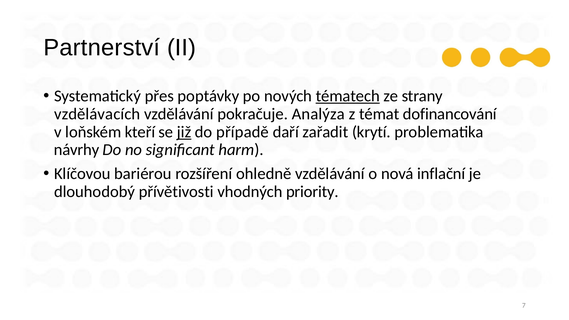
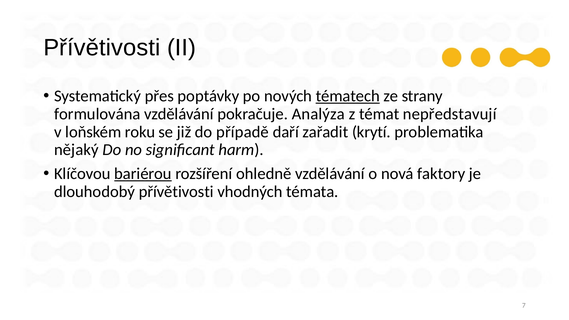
Partnerství at (102, 48): Partnerství -> Přívětivosti
vzdělávacích: vzdělávacích -> formulována
dofinancování: dofinancování -> nepředstavují
kteří: kteří -> roku
již underline: present -> none
návrhy: návrhy -> nějaký
bariérou underline: none -> present
inflační: inflační -> faktory
priority: priority -> témata
